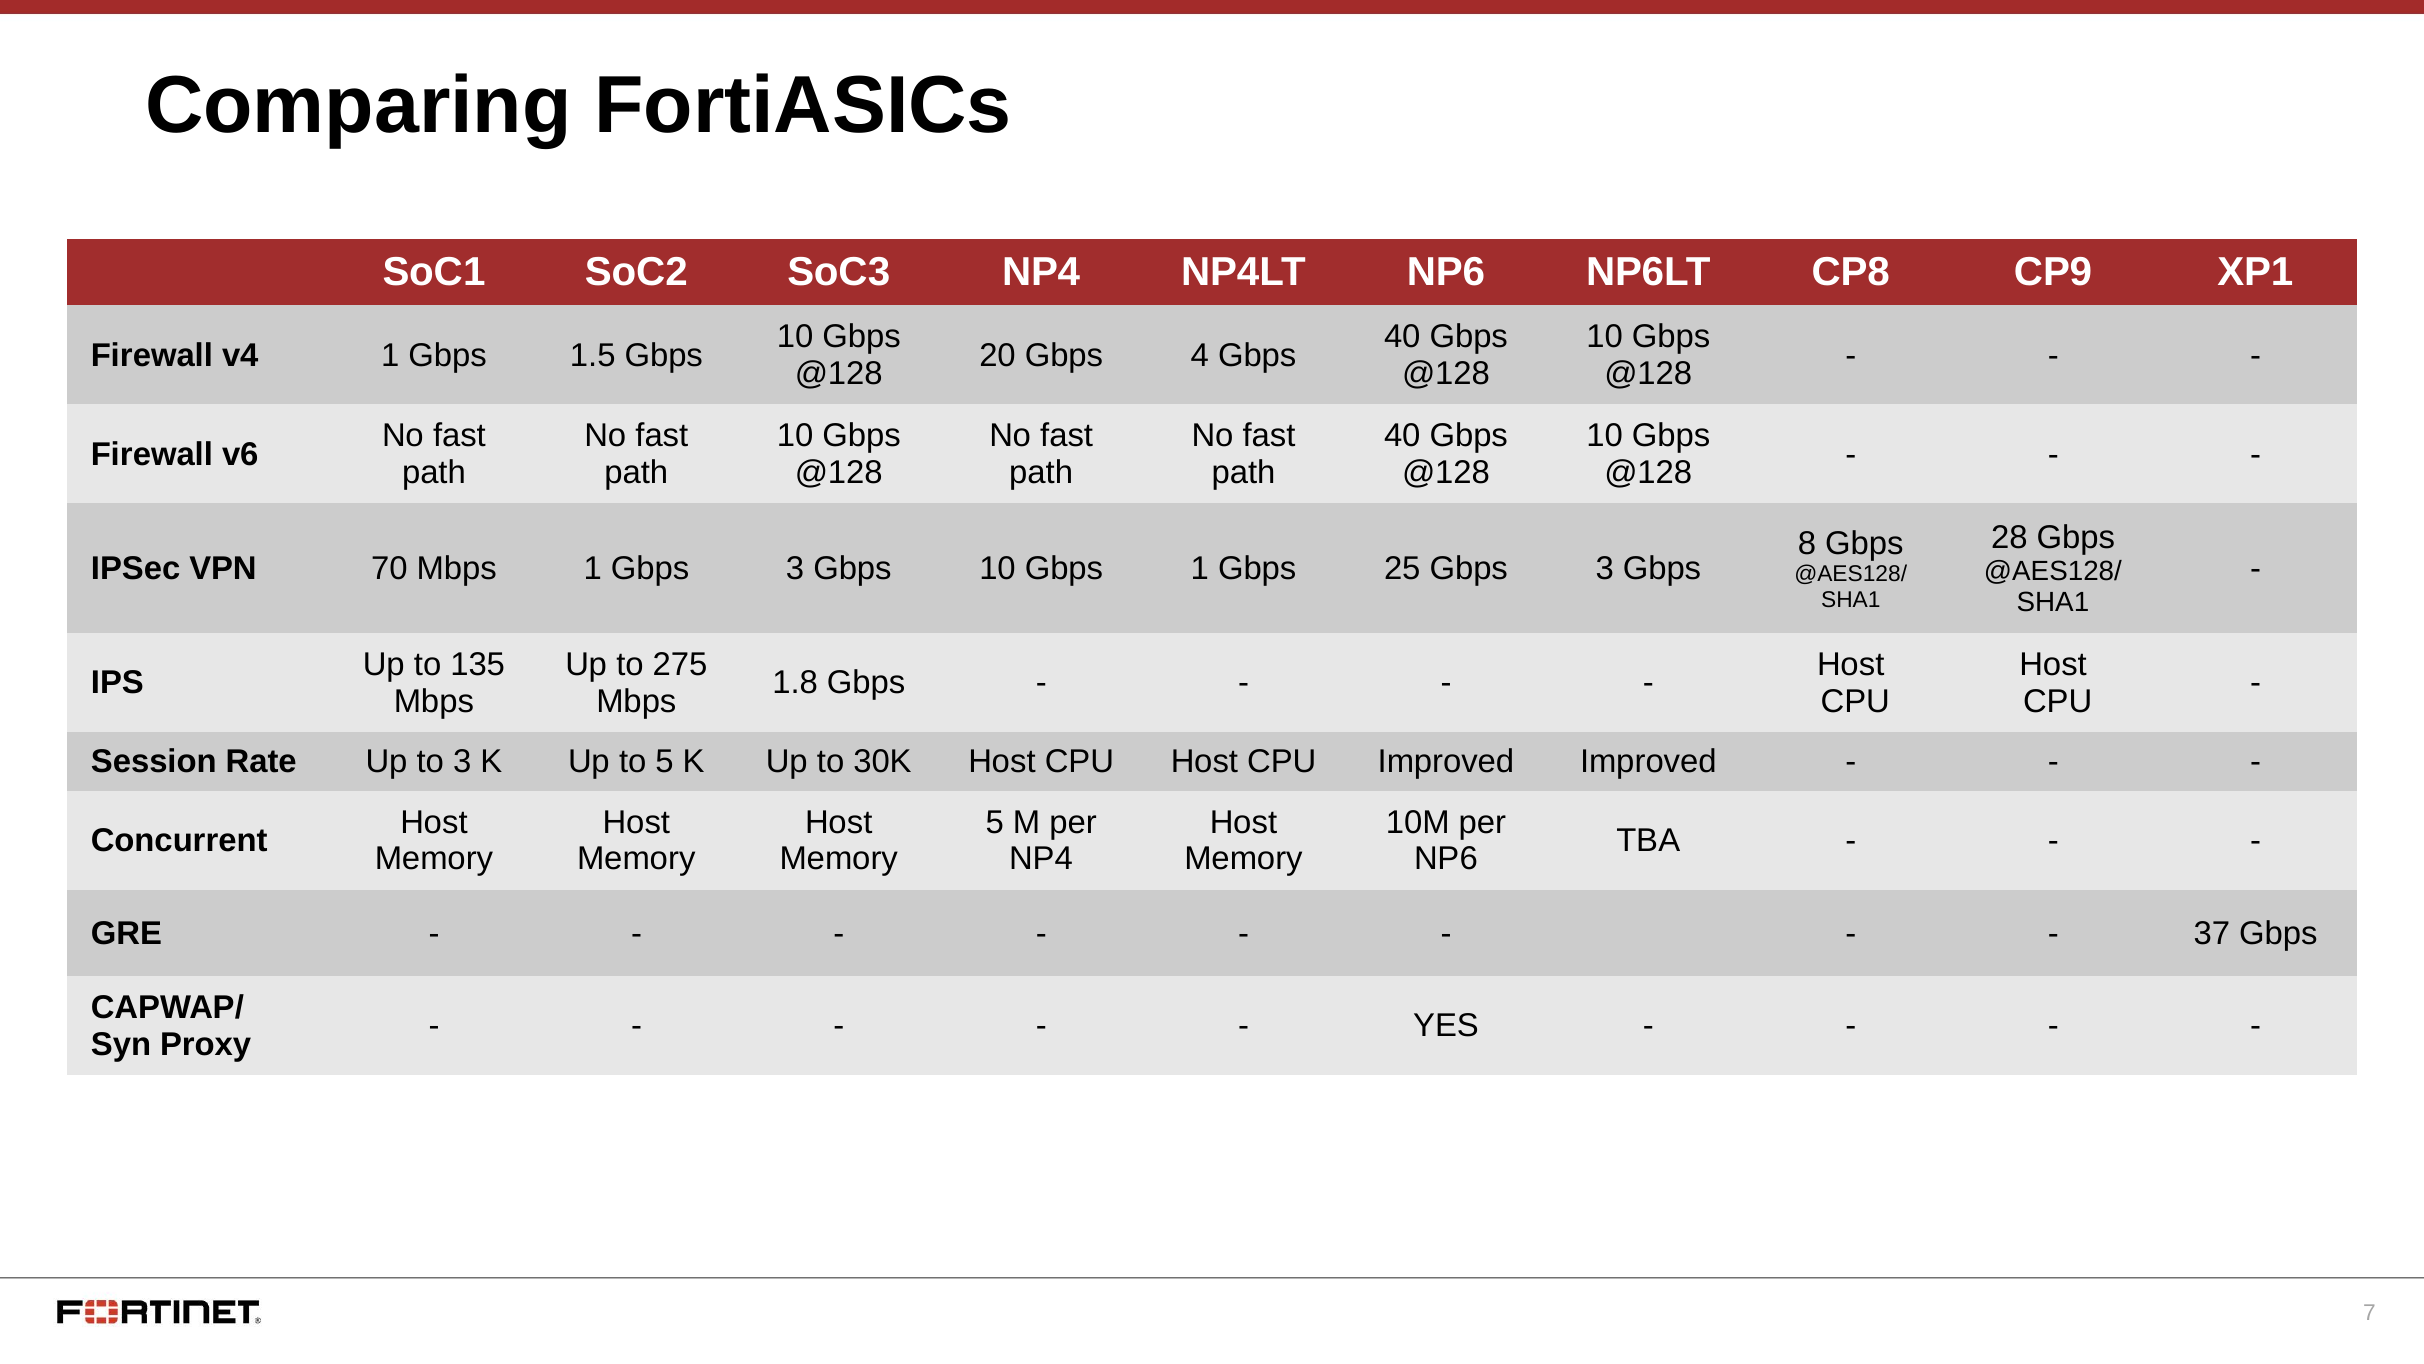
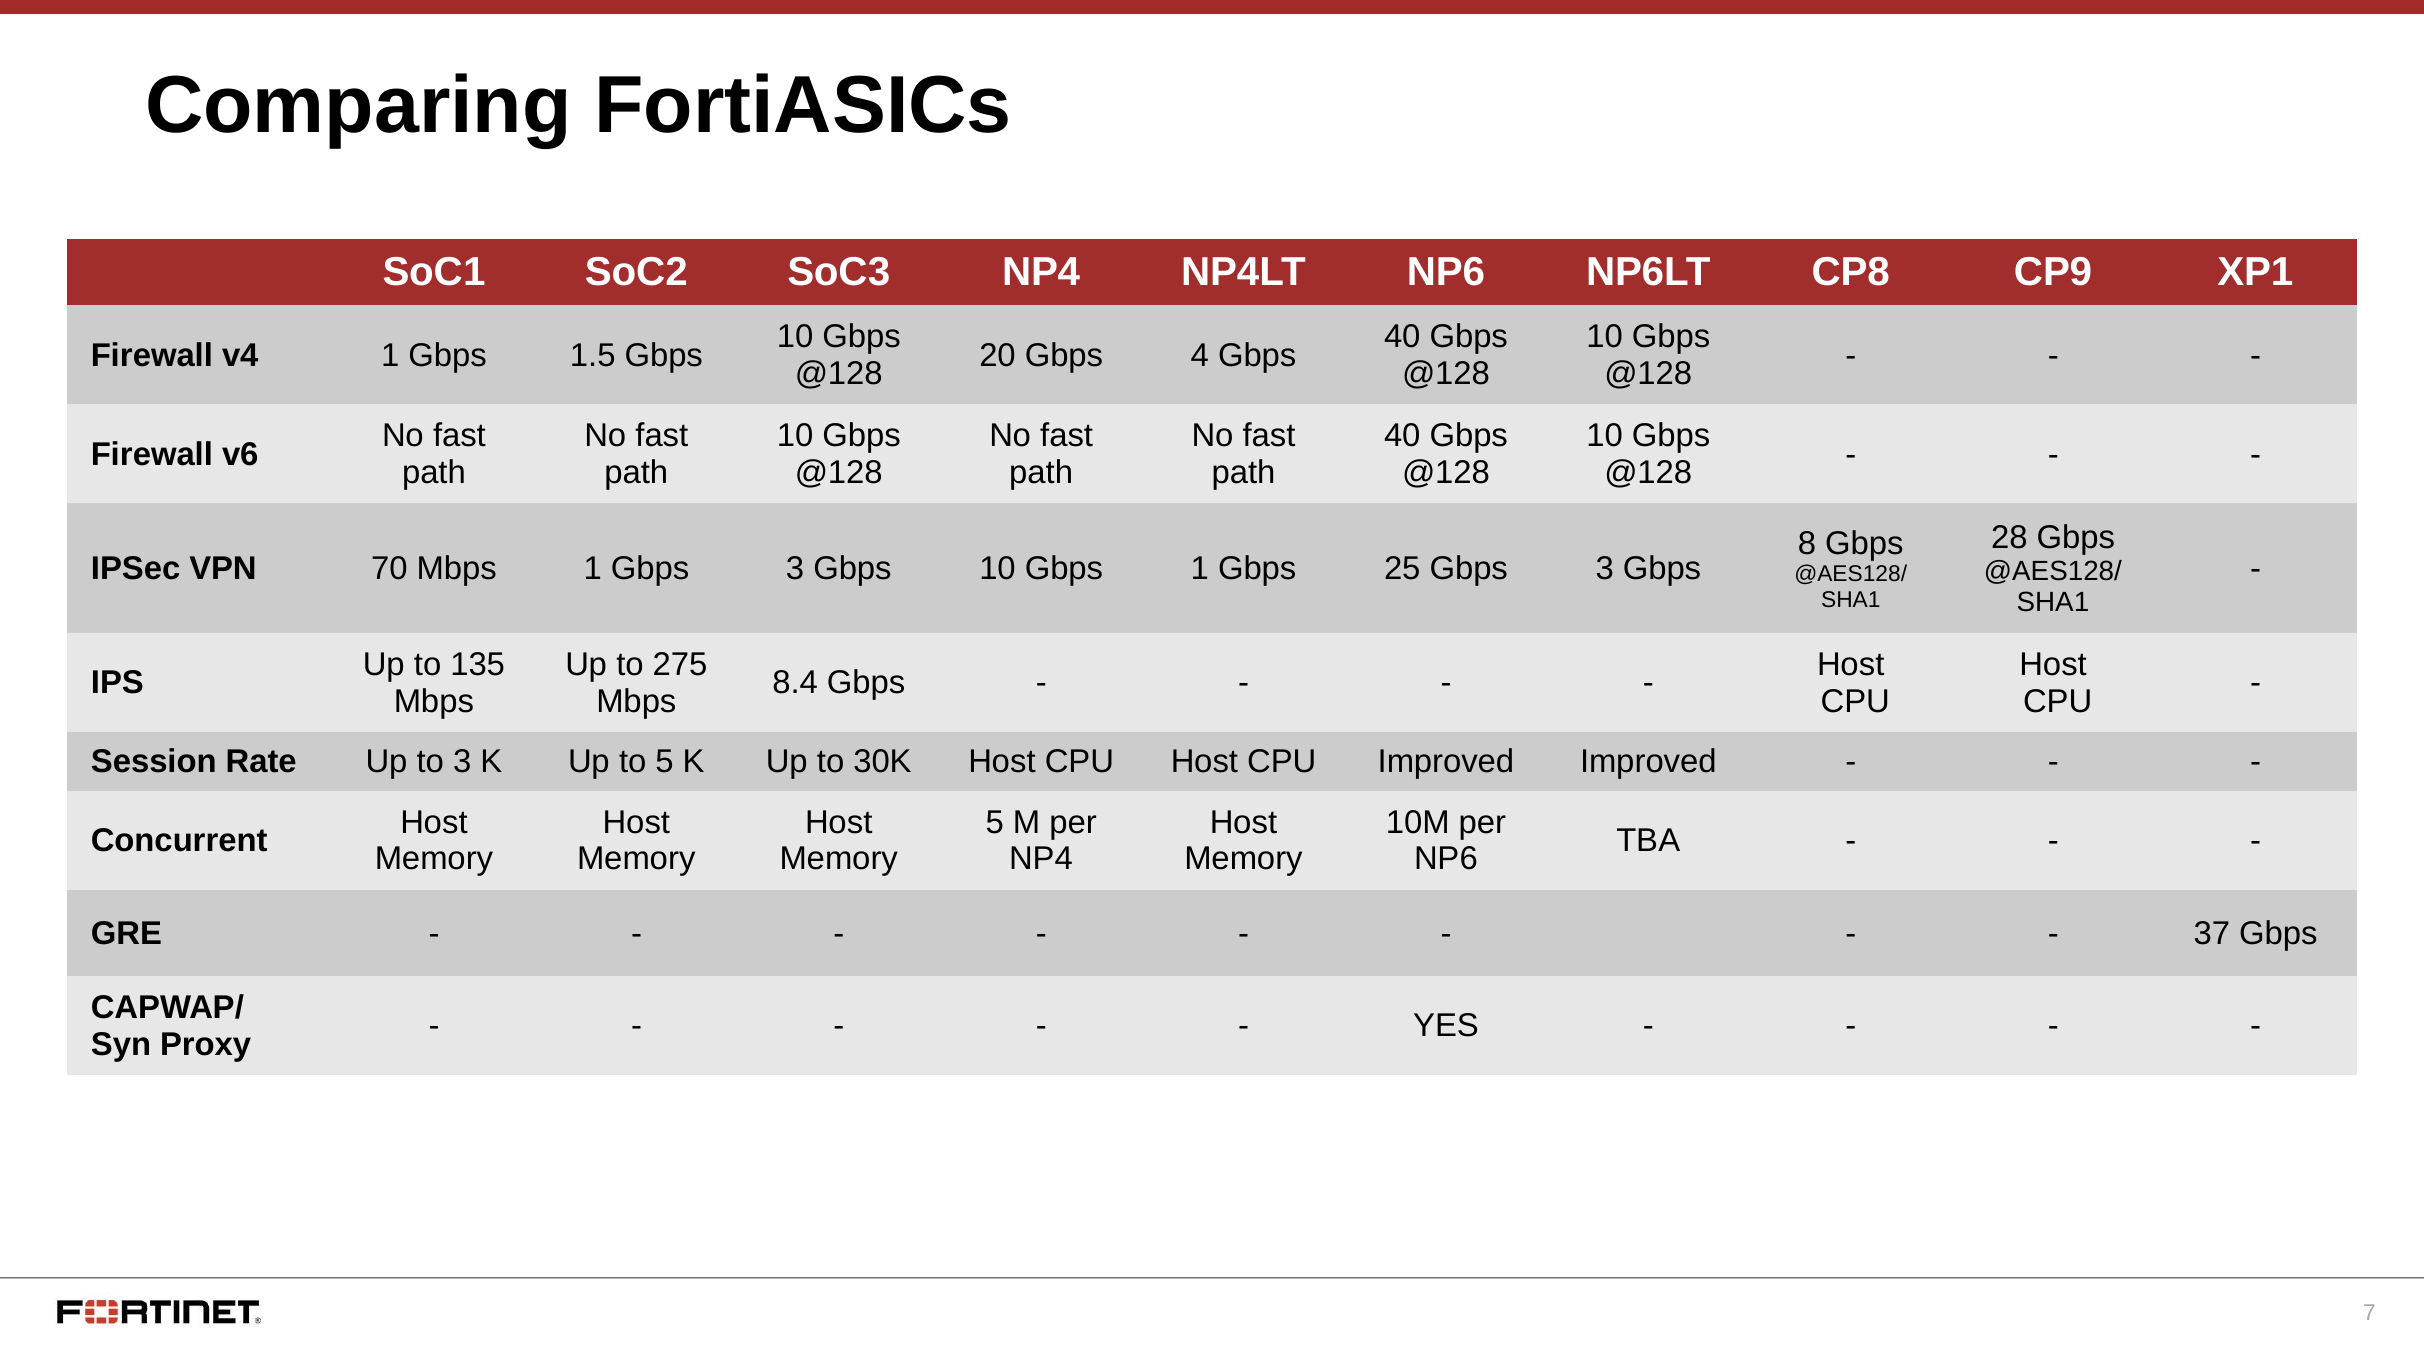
1.8: 1.8 -> 8.4
